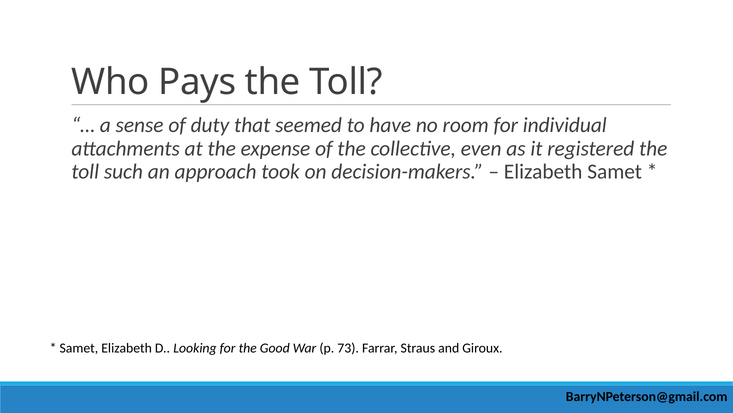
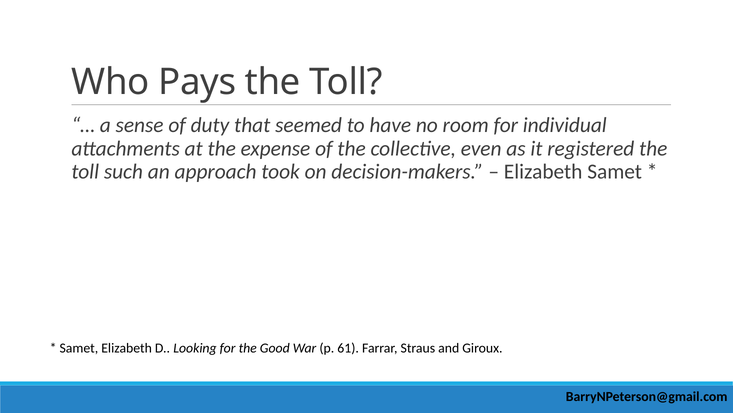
73: 73 -> 61
